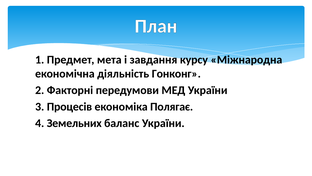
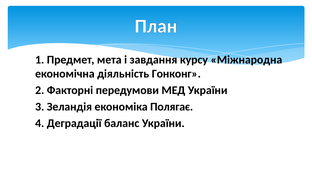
Процесів: Процесів -> Зеландія
Земельних: Земельних -> Деградації
